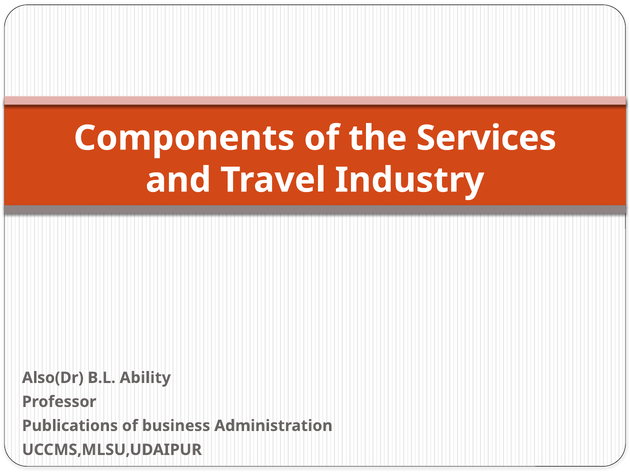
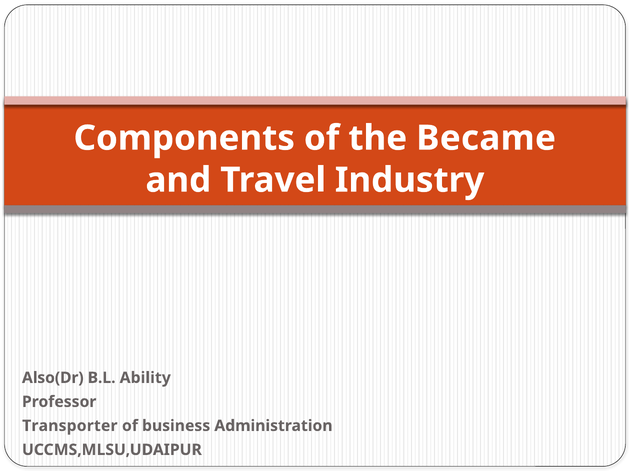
Services: Services -> Became
Publications: Publications -> Transporter
